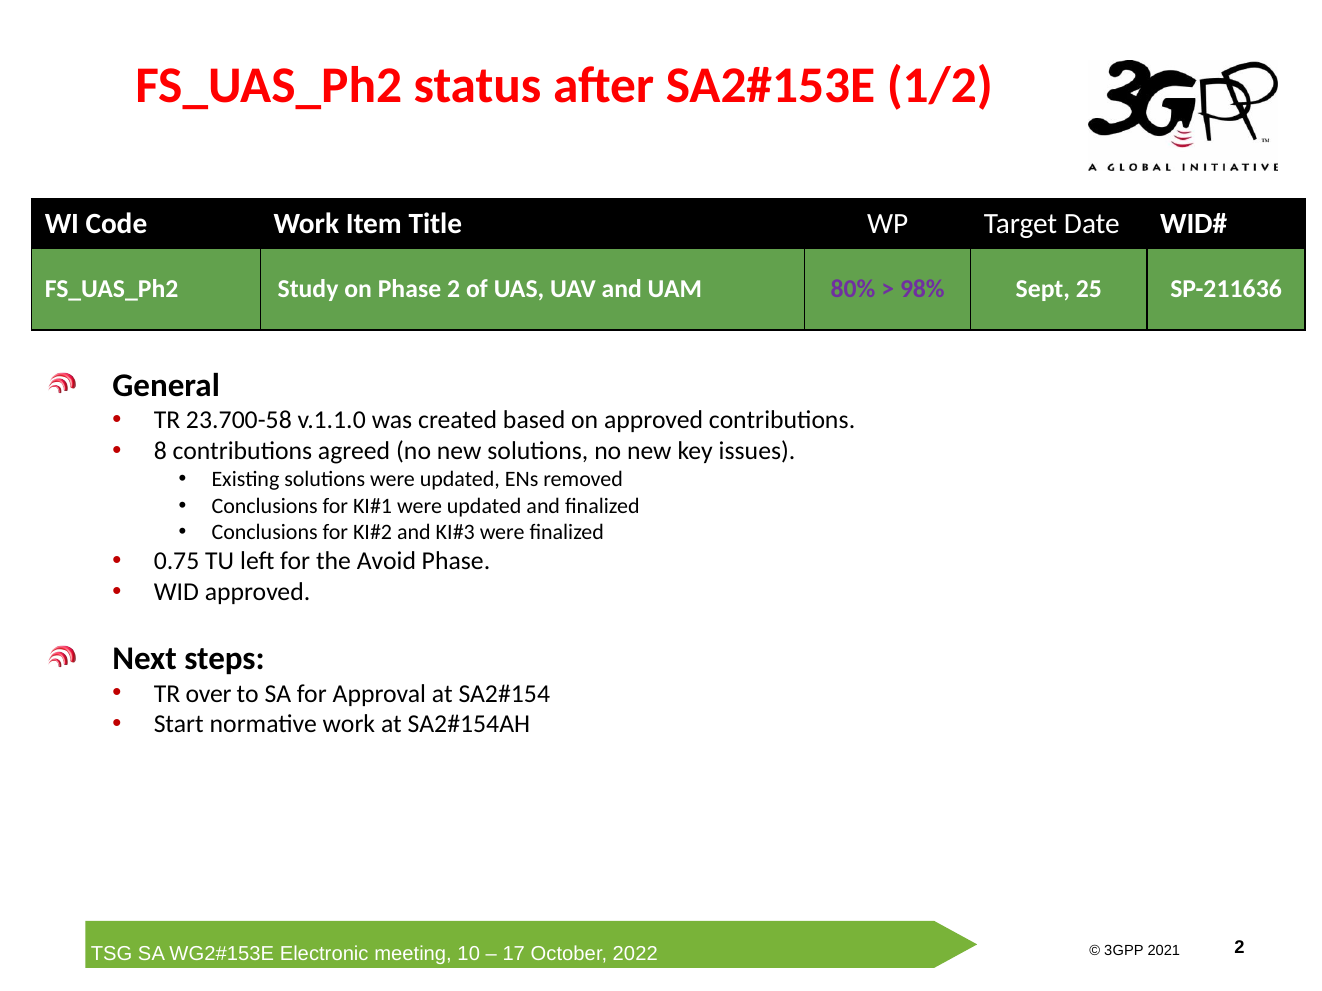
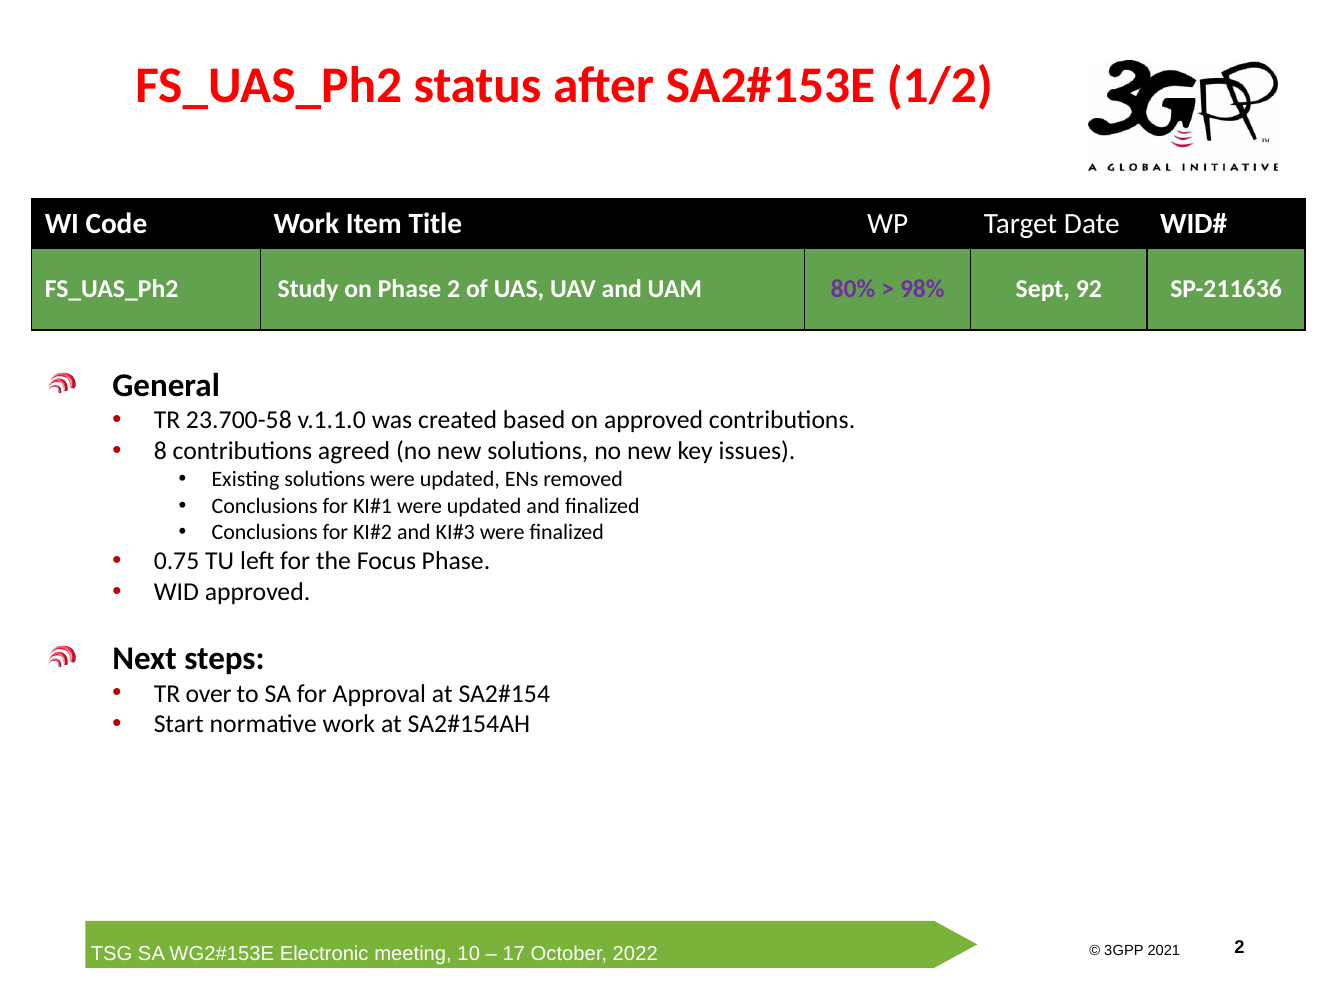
25: 25 -> 92
Avoid: Avoid -> Focus
